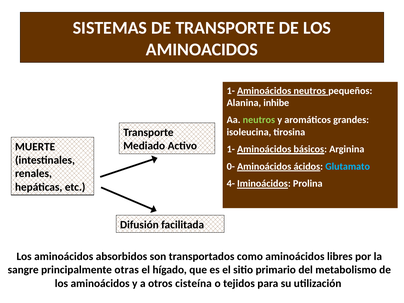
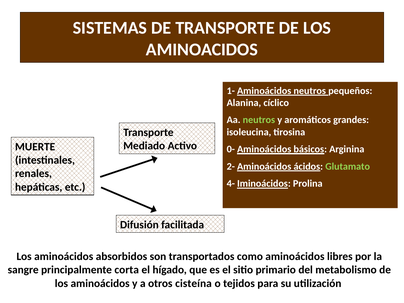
inhibe: inhibe -> cíclico
1- at (231, 149): 1- -> 0-
0-: 0- -> 2-
Glutamato colour: light blue -> light green
otras: otras -> corta
